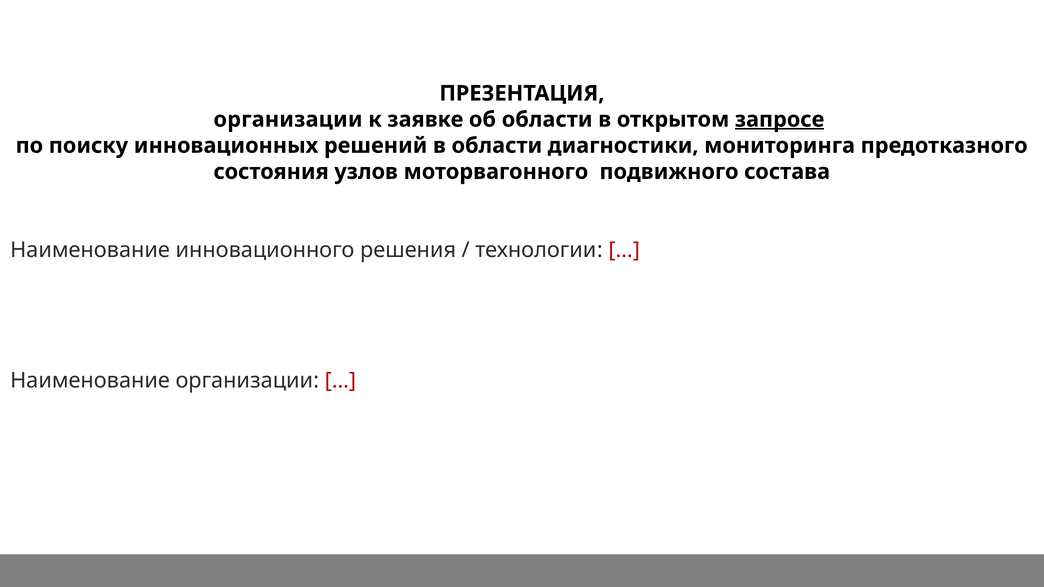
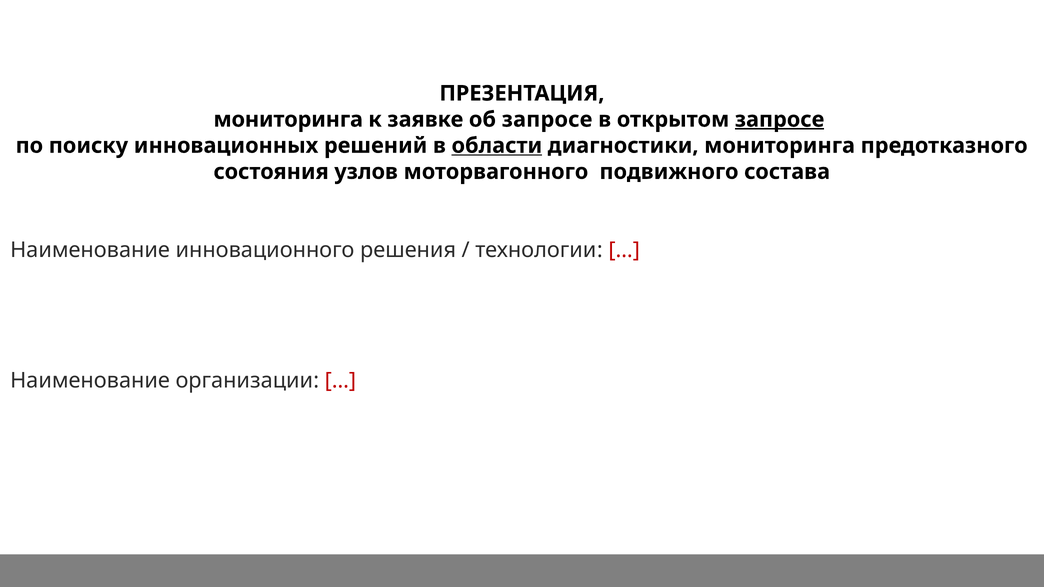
организации at (288, 120): организации -> мониторинга
об области: области -> запросе
области at (497, 146) underline: none -> present
